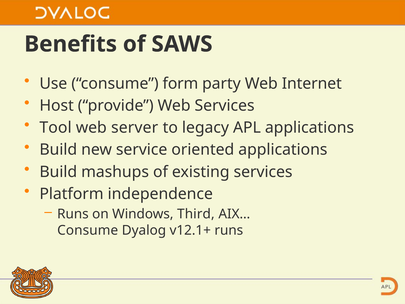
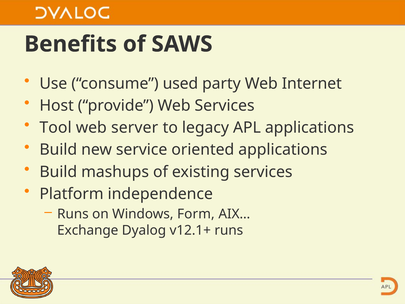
form: form -> used
Third: Third -> Form
Consume at (88, 230): Consume -> Exchange
